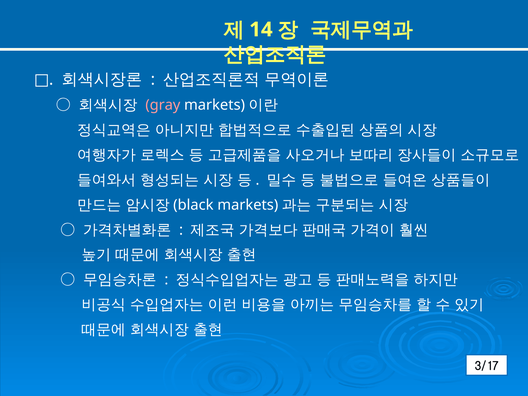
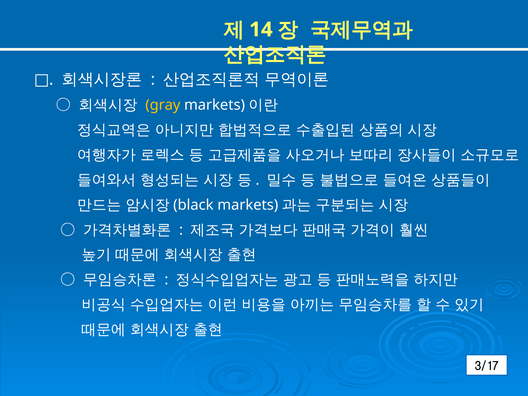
gray colour: pink -> yellow
